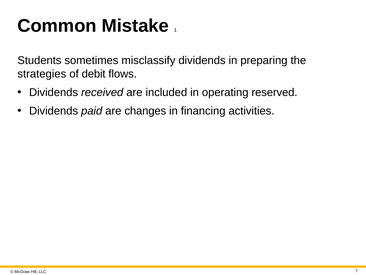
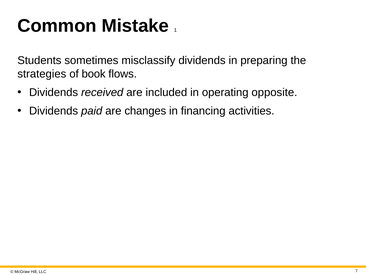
debit: debit -> book
reserved: reserved -> opposite
